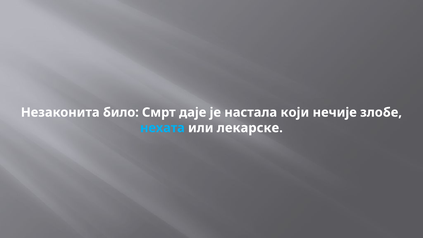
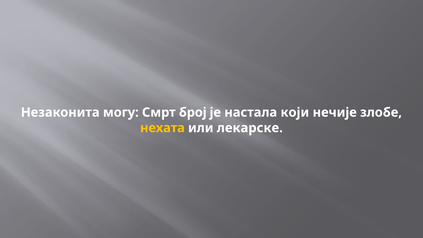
било: било -> могу
даје: даје -> број
нехата colour: light blue -> yellow
